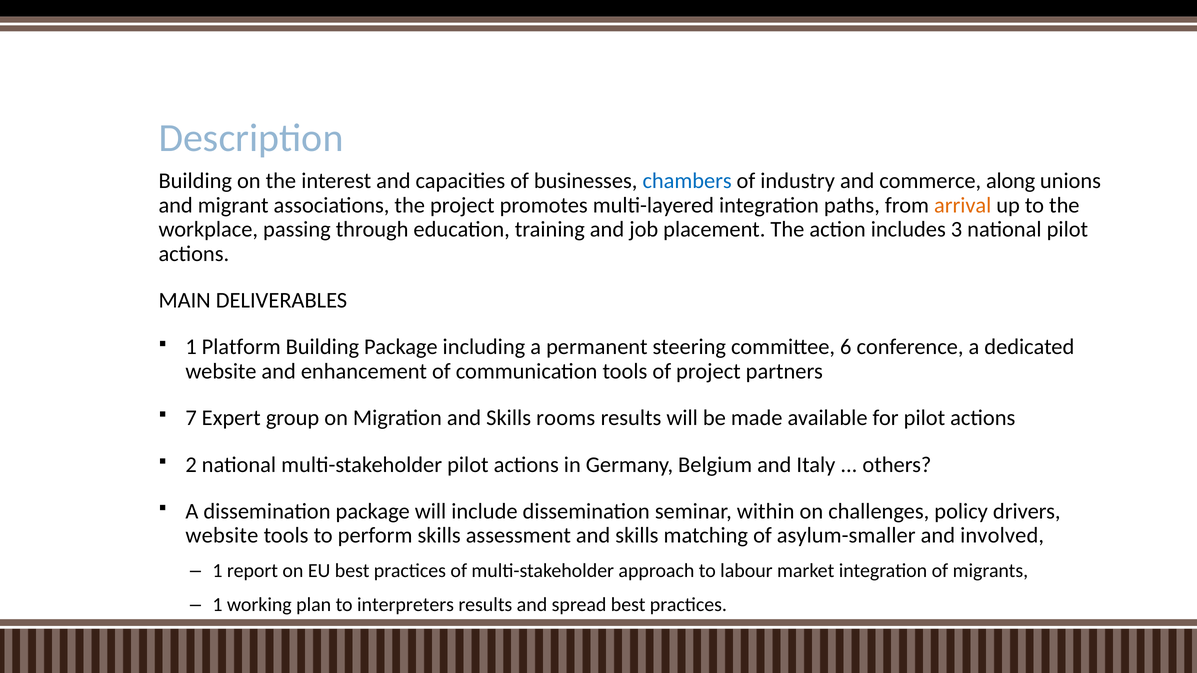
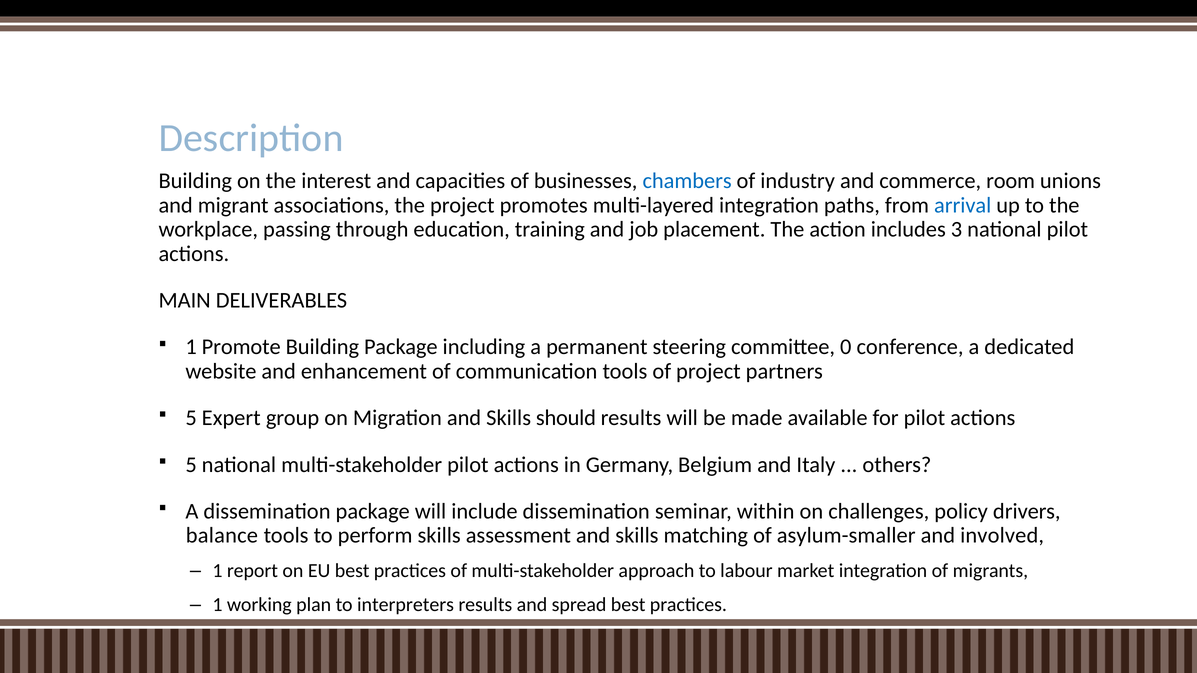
along: along -> room
arrival colour: orange -> blue
Platform: Platform -> Promote
6: 6 -> 0
7 at (191, 418): 7 -> 5
rooms: rooms -> should
2 at (191, 465): 2 -> 5
website at (222, 536): website -> balance
